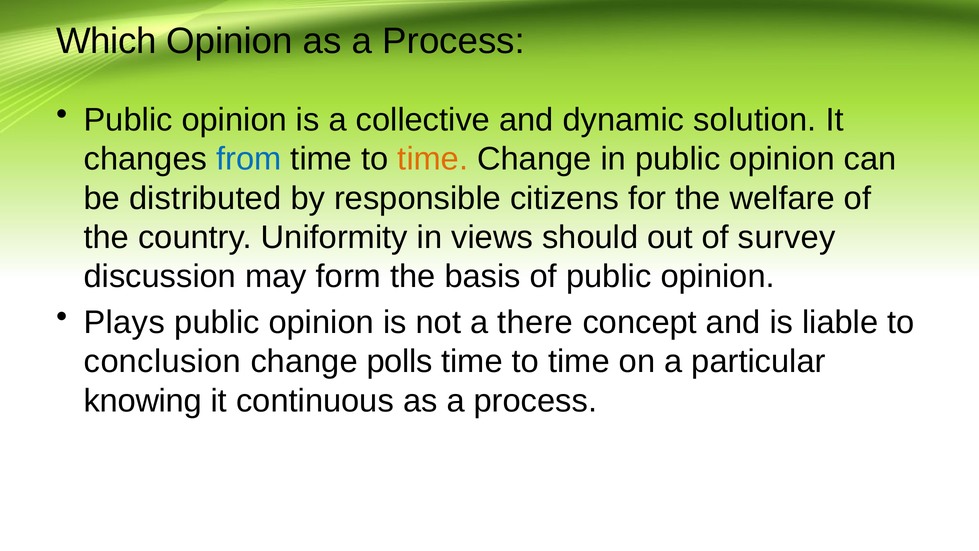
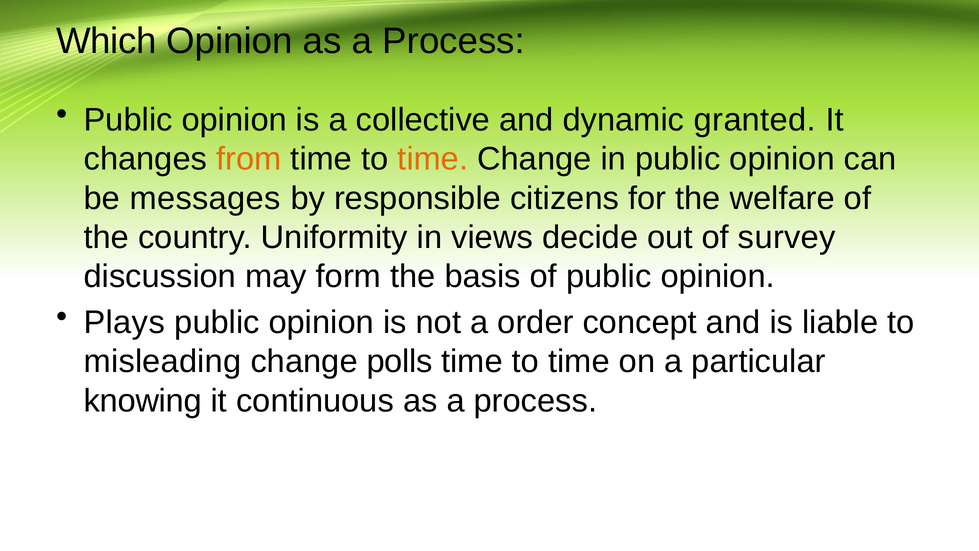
solution: solution -> granted
from colour: blue -> orange
distributed: distributed -> messages
should: should -> decide
there: there -> order
conclusion: conclusion -> misleading
